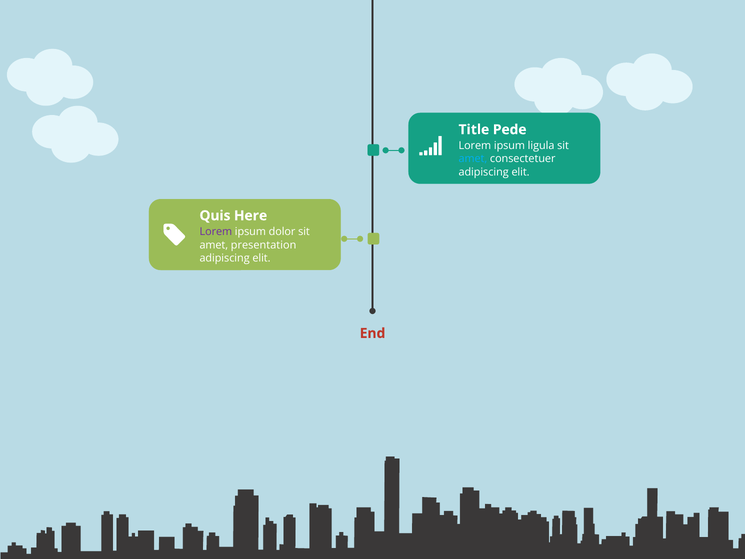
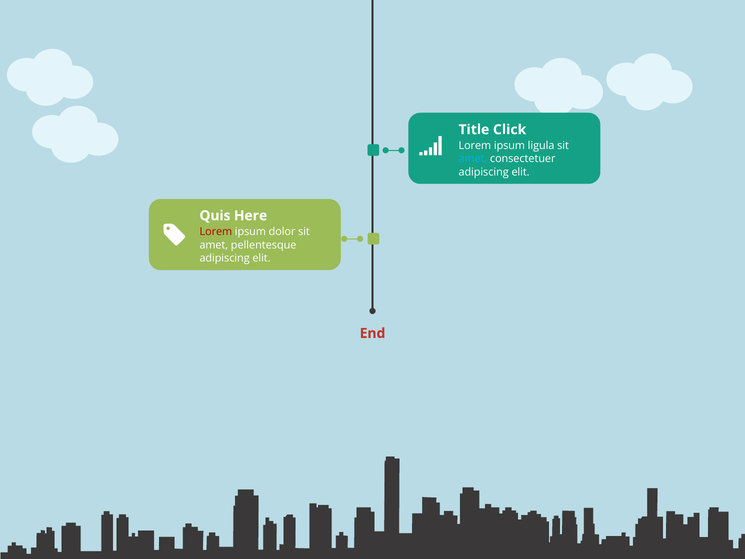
Pede: Pede -> Click
Lorem at (216, 232) colour: purple -> red
presentation: presentation -> pellentesque
